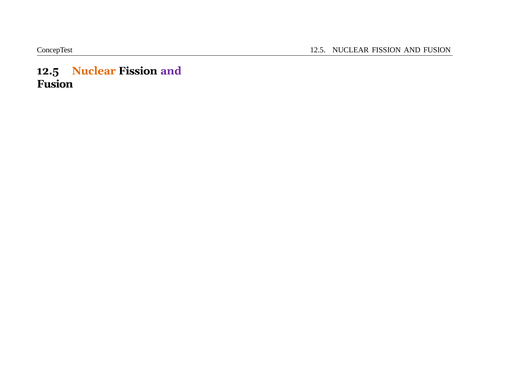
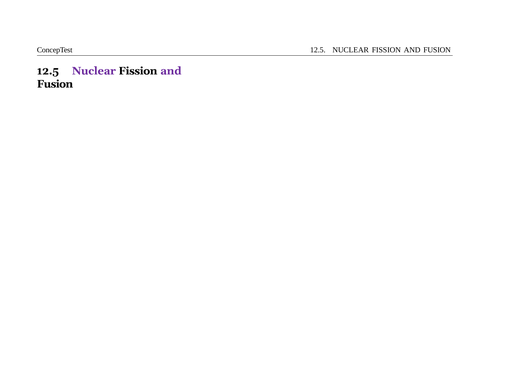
Nuclear at (94, 71) colour: orange -> purple
